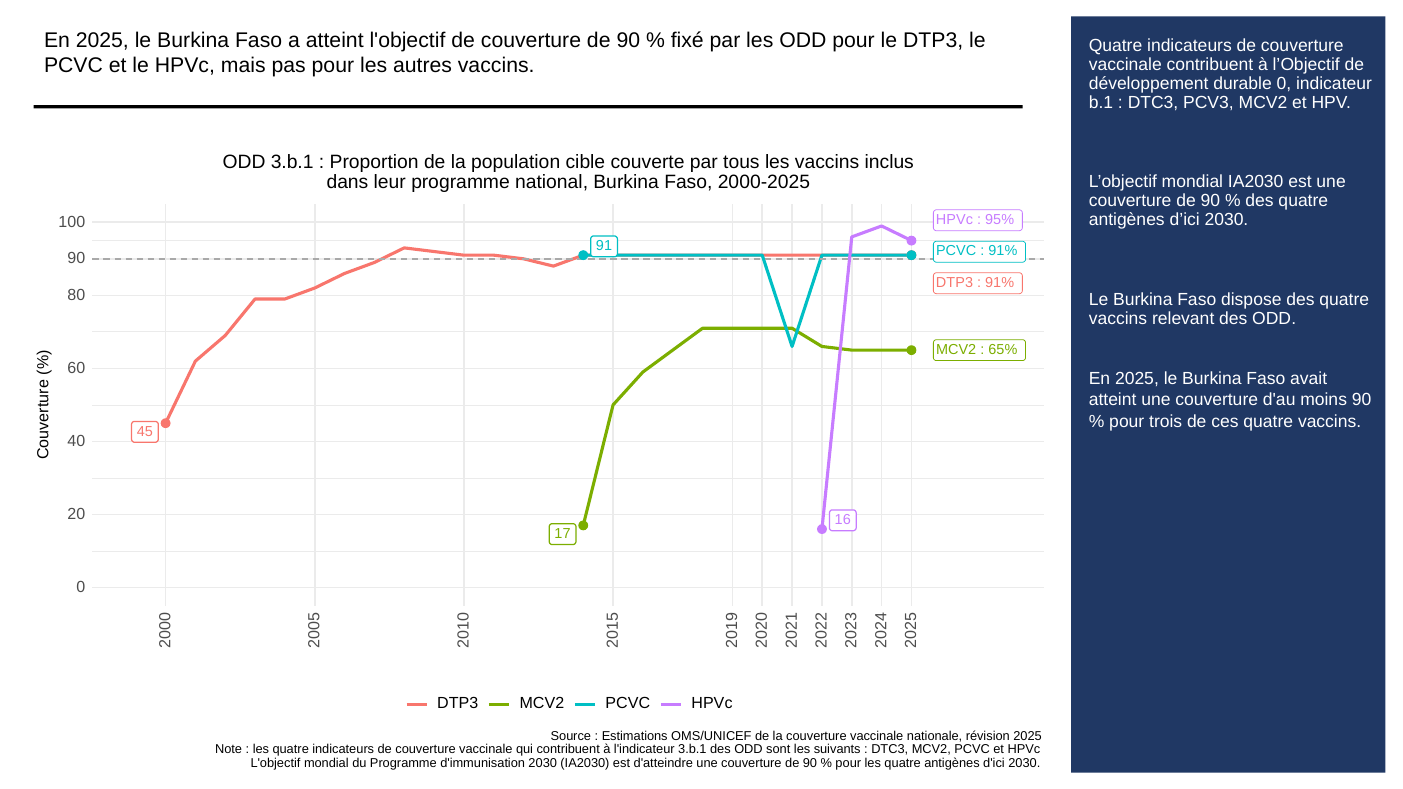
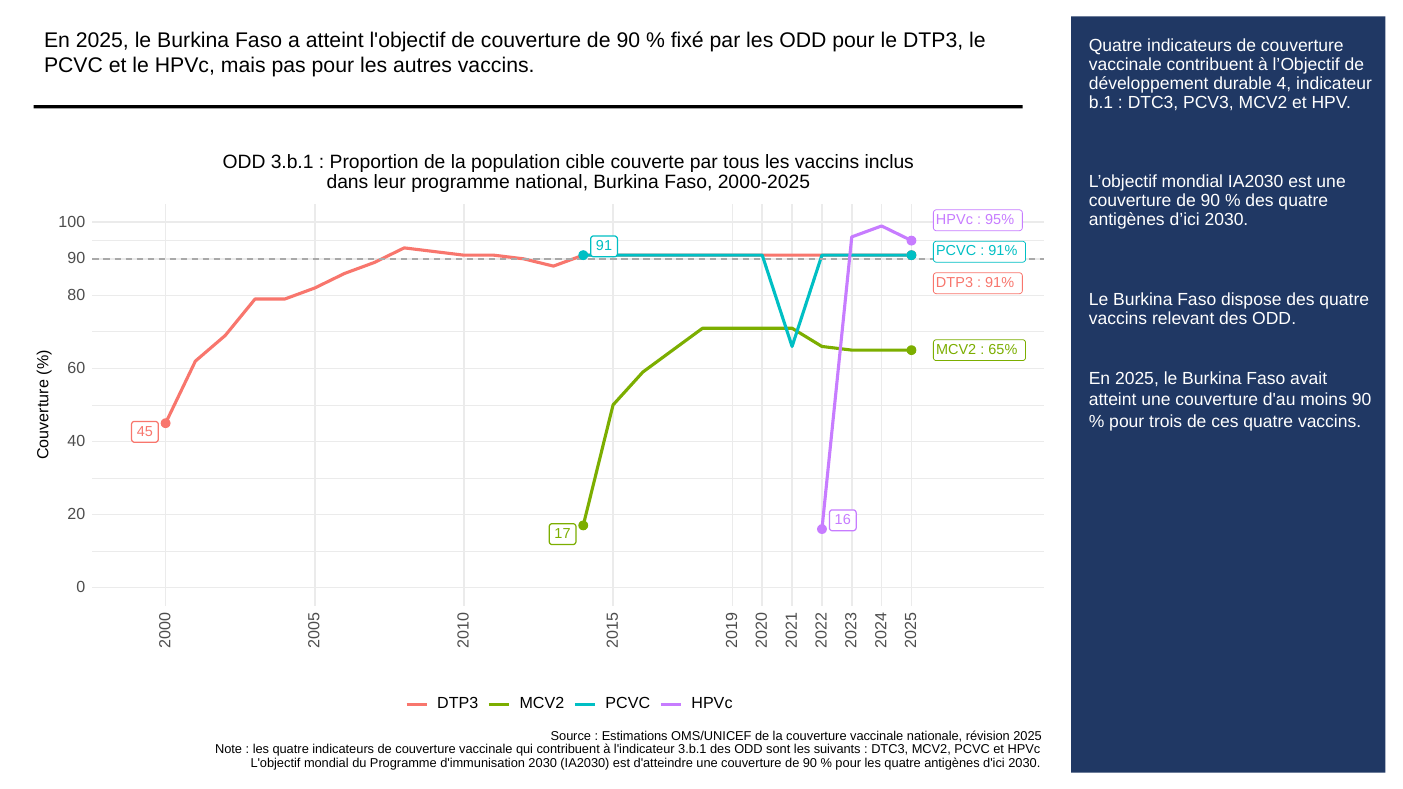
durable 0: 0 -> 4
